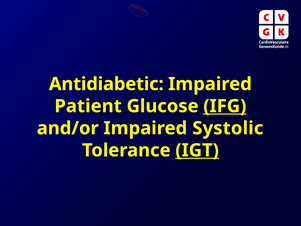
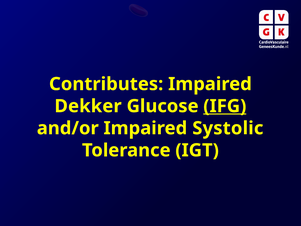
Antidiabetic: Antidiabetic -> Contributes
Patient: Patient -> Dekker
IGT underline: present -> none
